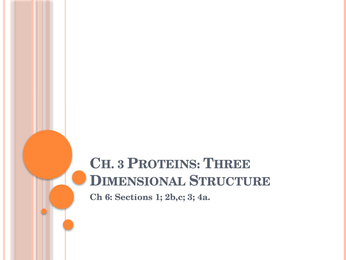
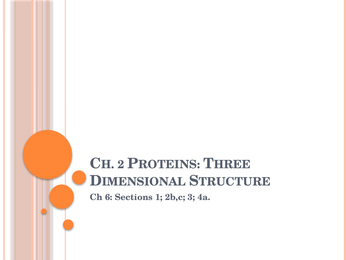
3 at (121, 164): 3 -> 2
